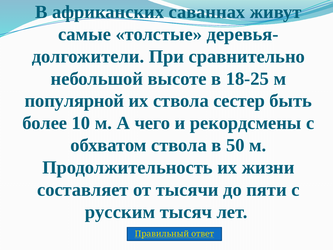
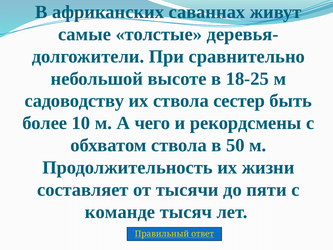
популярной: популярной -> садоводству
русским: русским -> команде
